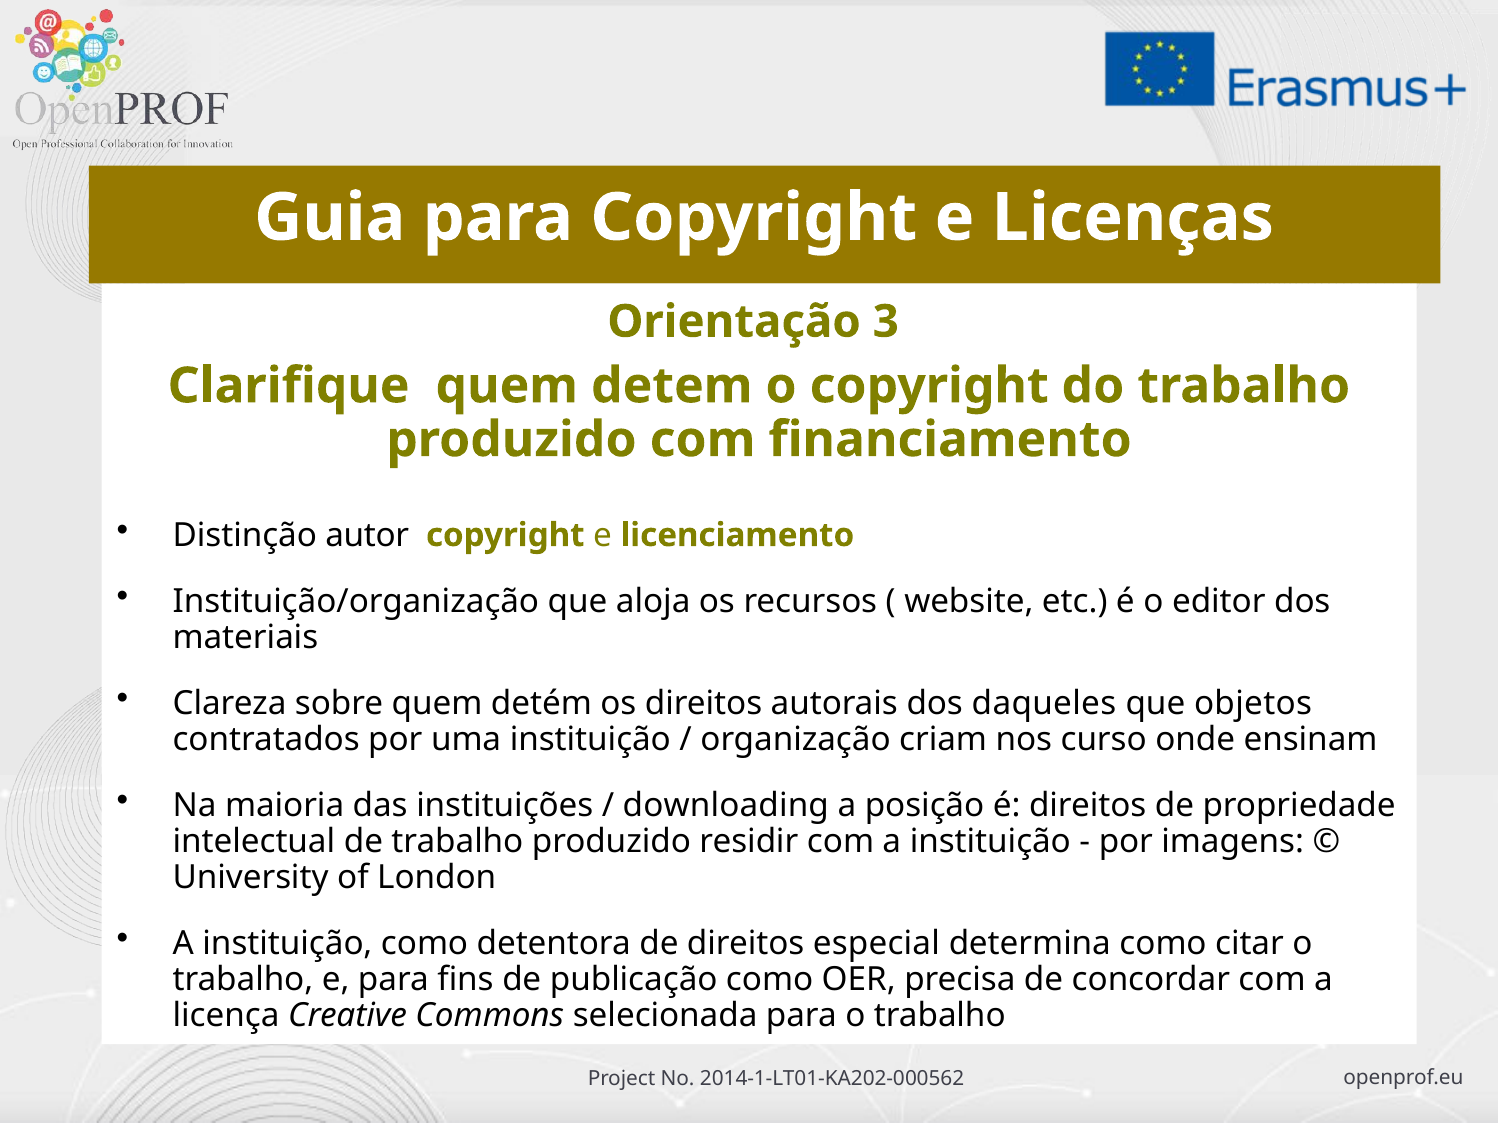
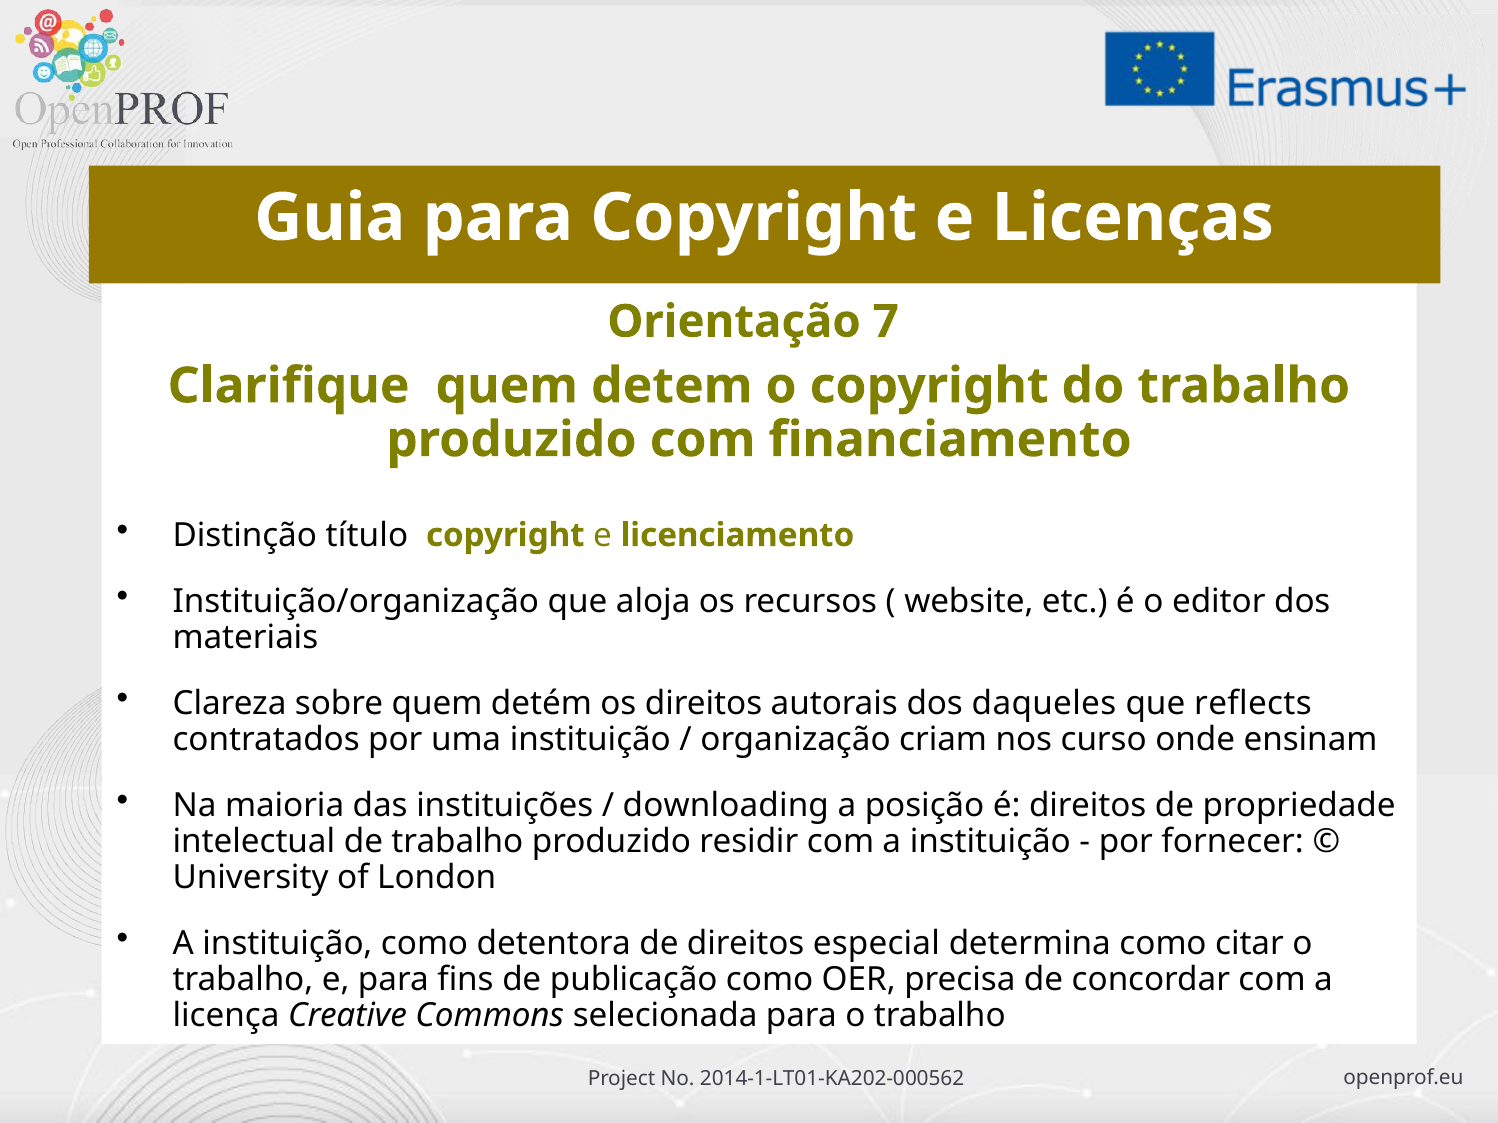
3: 3 -> 7
autor: autor -> título
objetos: objetos -> reflects
imagens: imagens -> fornecer
